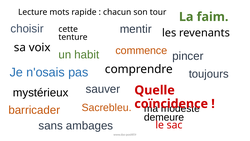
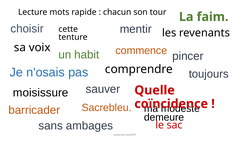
mystérieux: mystérieux -> moisissure
